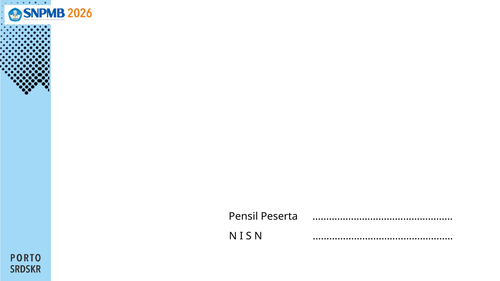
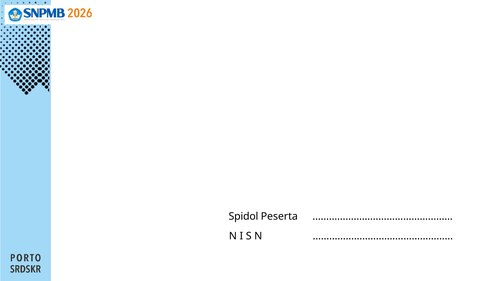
Pensil: Pensil -> Spidol
